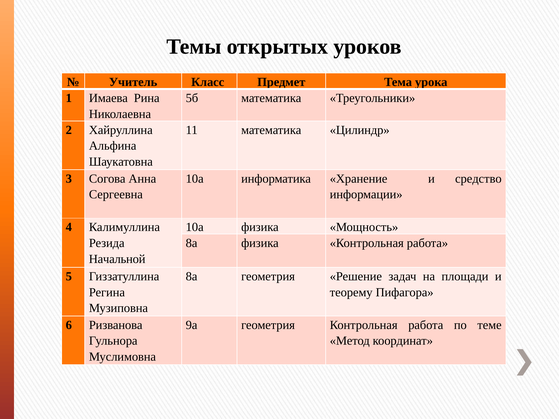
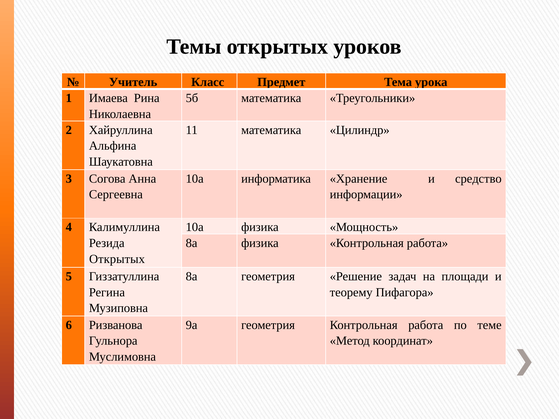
Начальной at (117, 259): Начальной -> Открытых
